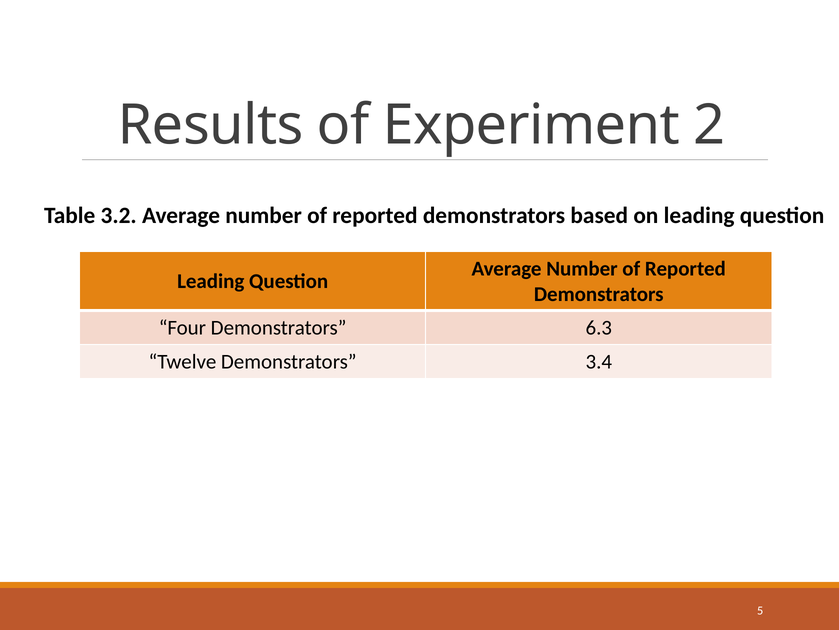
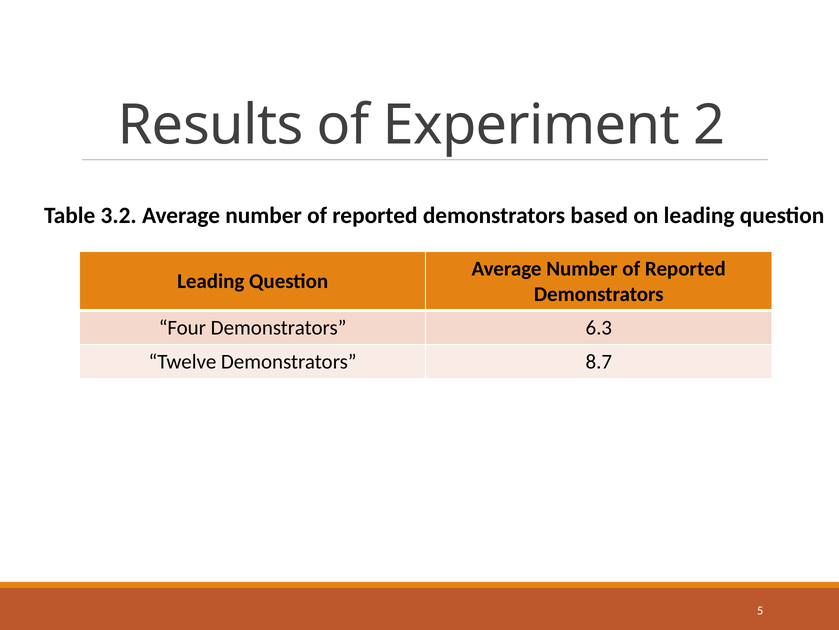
3.4: 3.4 -> 8.7
